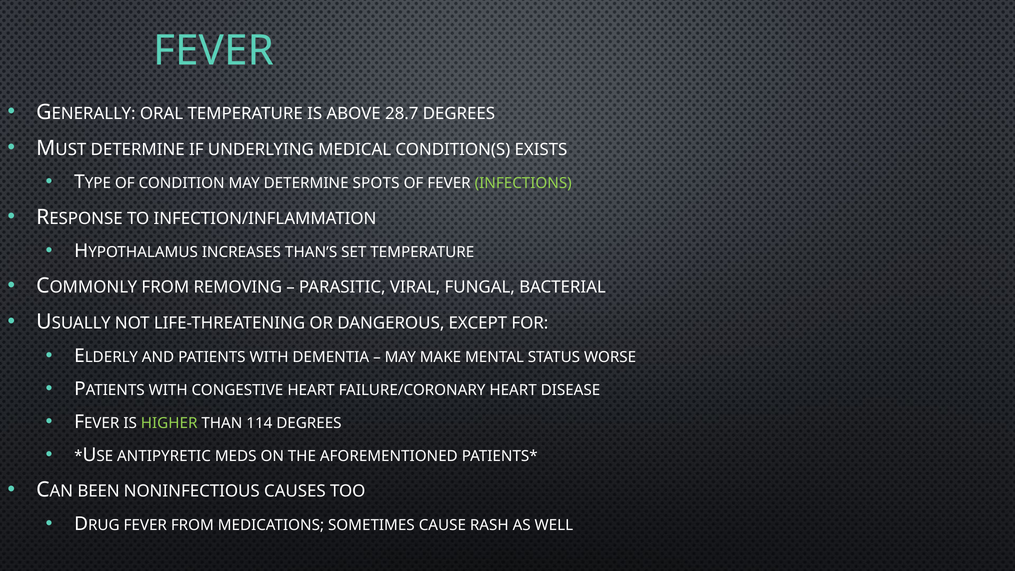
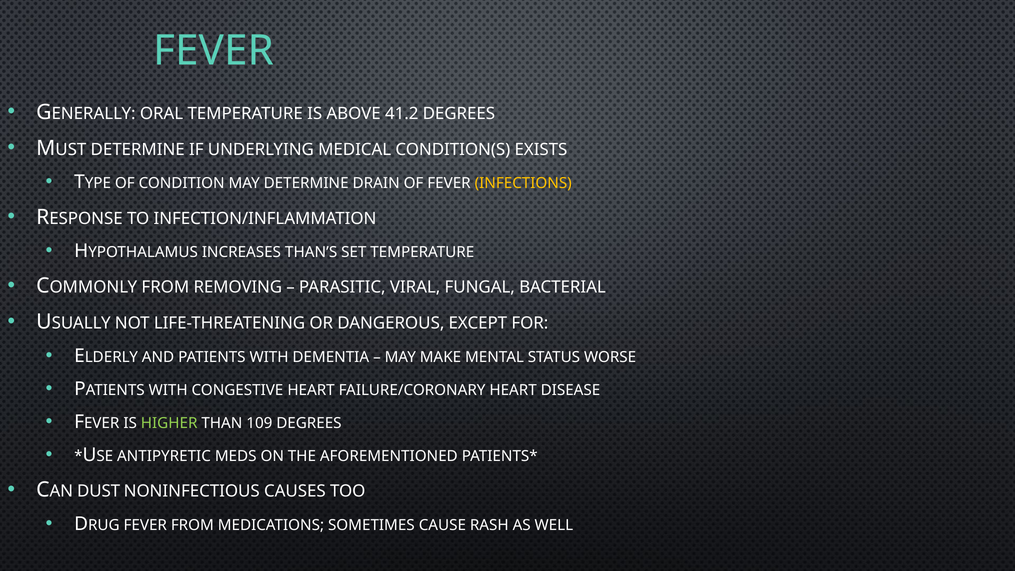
28.7: 28.7 -> 41.2
SPOTS: SPOTS -> DRAIN
INFECTIONS colour: light green -> yellow
114: 114 -> 109
BEEN: BEEN -> DUST
